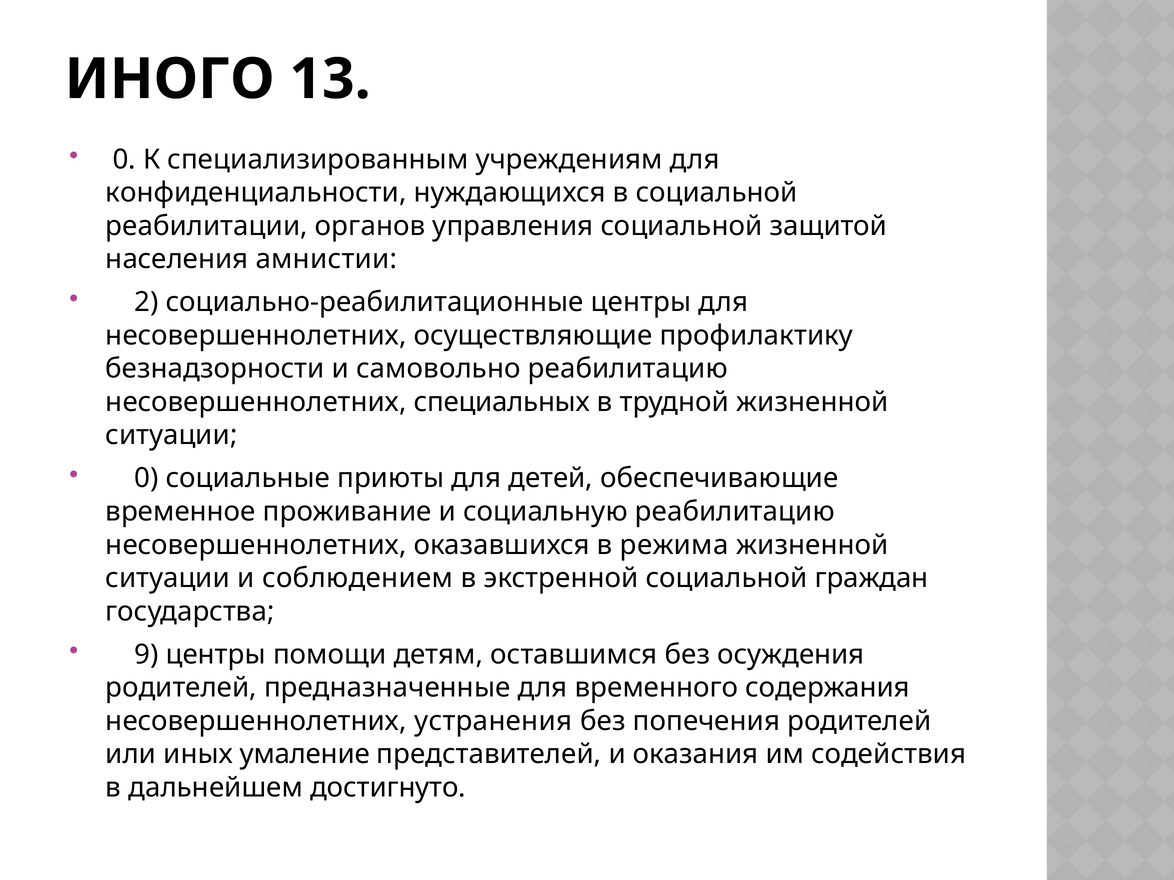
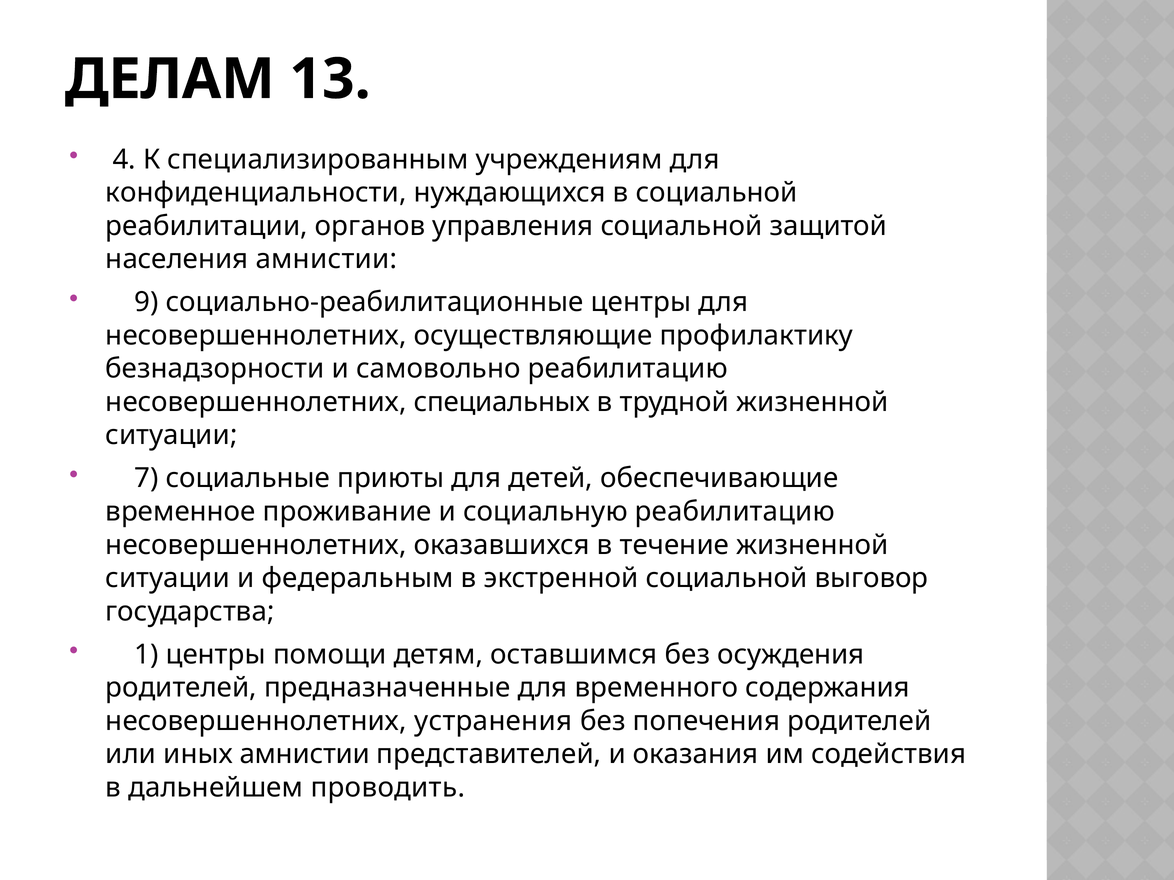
ИНОГО: ИНОГО -> ДЕЛАМ
0 at (124, 160): 0 -> 4
2: 2 -> 9
0 at (146, 479): 0 -> 7
режима: режима -> течение
соблюдением: соблюдением -> федеральным
граждан: граждан -> выговор
9: 9 -> 1
иных умаление: умаление -> амнистии
достигнуто: достигнуто -> проводить
